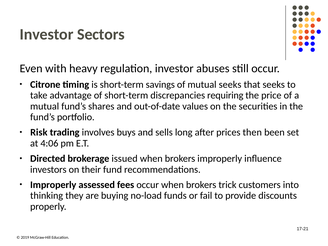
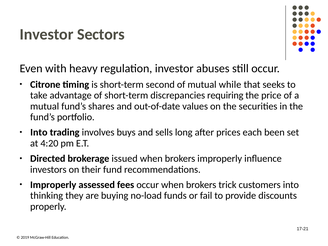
savings: savings -> second
mutual seeks: seeks -> while
Risk at (39, 132): Risk -> Into
then: then -> each
4:06: 4:06 -> 4:20
